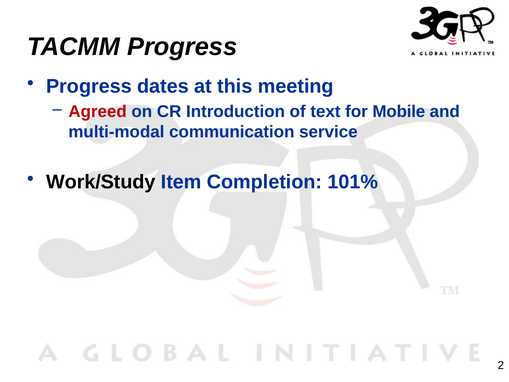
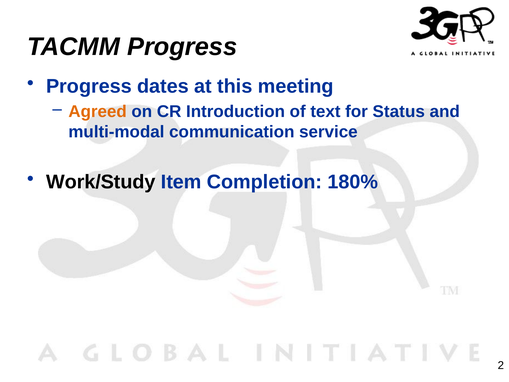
Agreed colour: red -> orange
Mobile: Mobile -> Status
101%: 101% -> 180%
